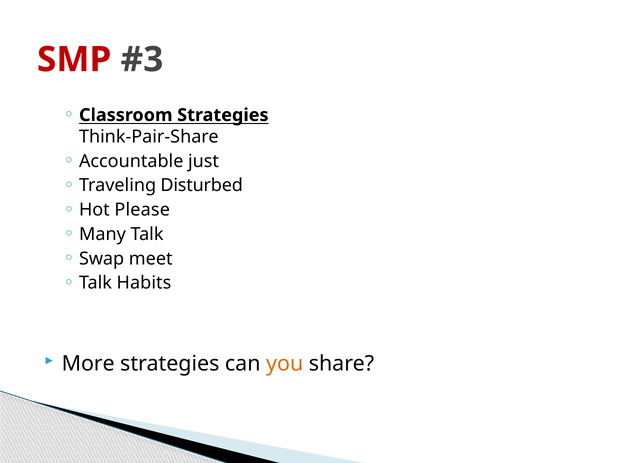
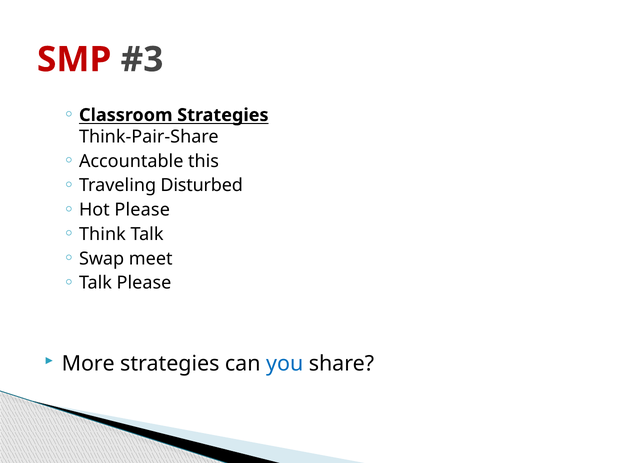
just: just -> this
Many: Many -> Think
Talk Habits: Habits -> Please
you colour: orange -> blue
